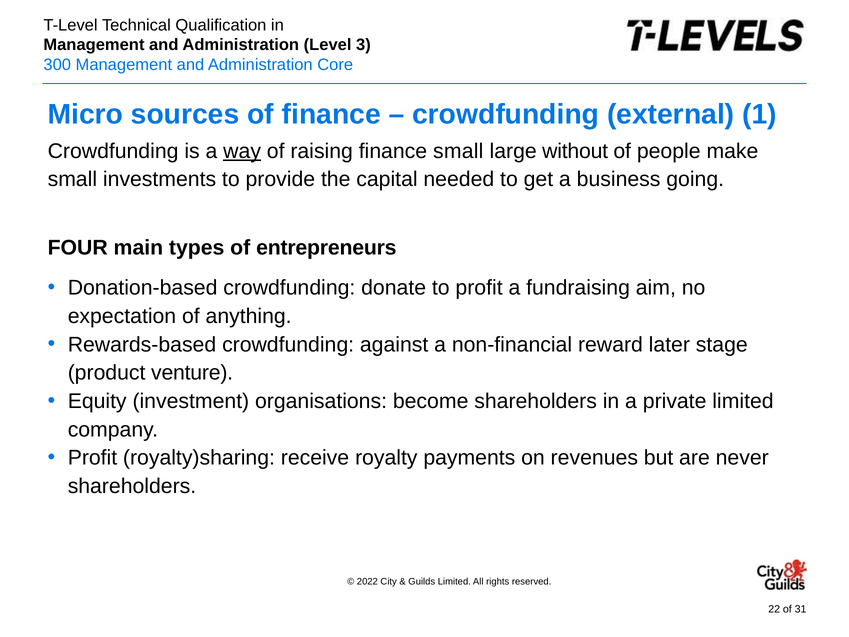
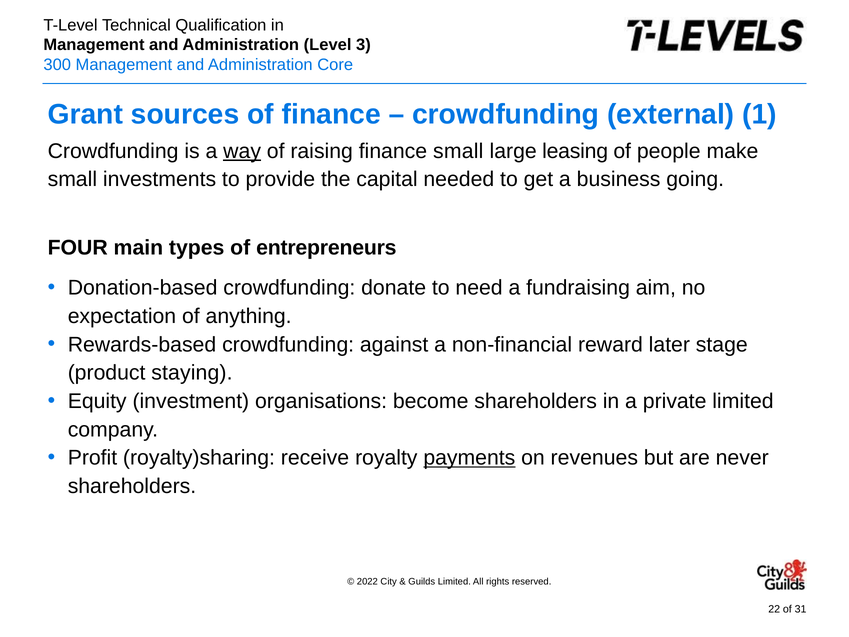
Micro: Micro -> Grant
without: without -> leasing
to profit: profit -> need
venture: venture -> staying
payments underline: none -> present
